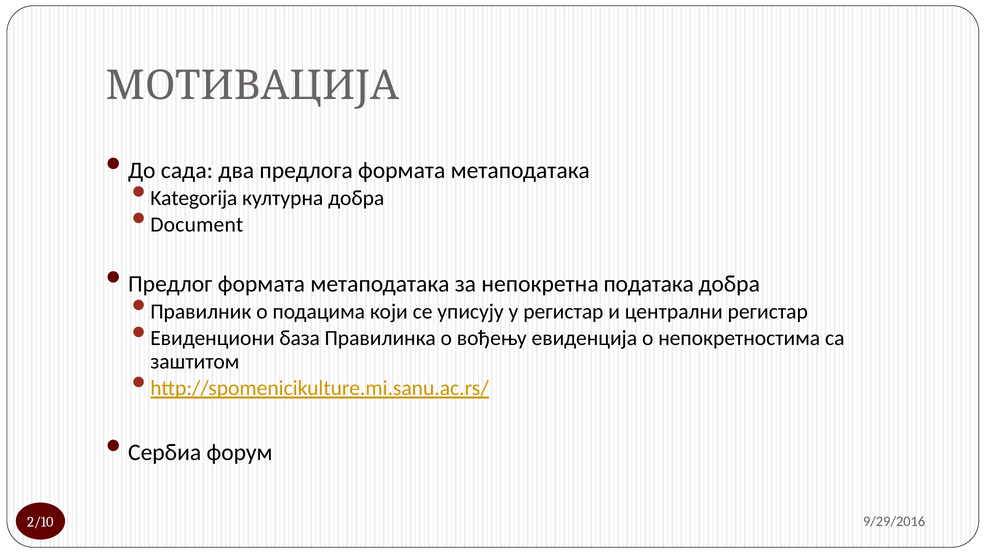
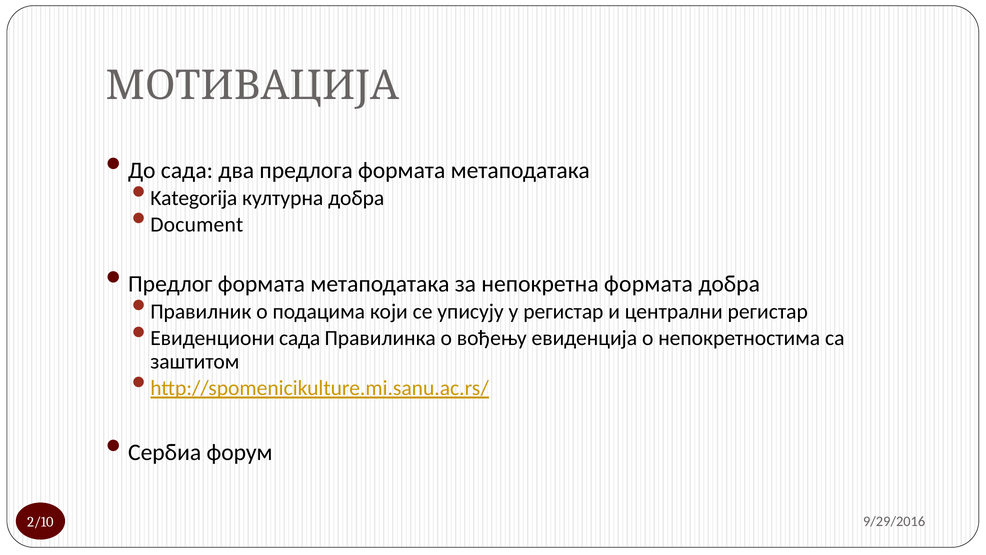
непокретна података: података -> формата
Евиденциони база: база -> сада
